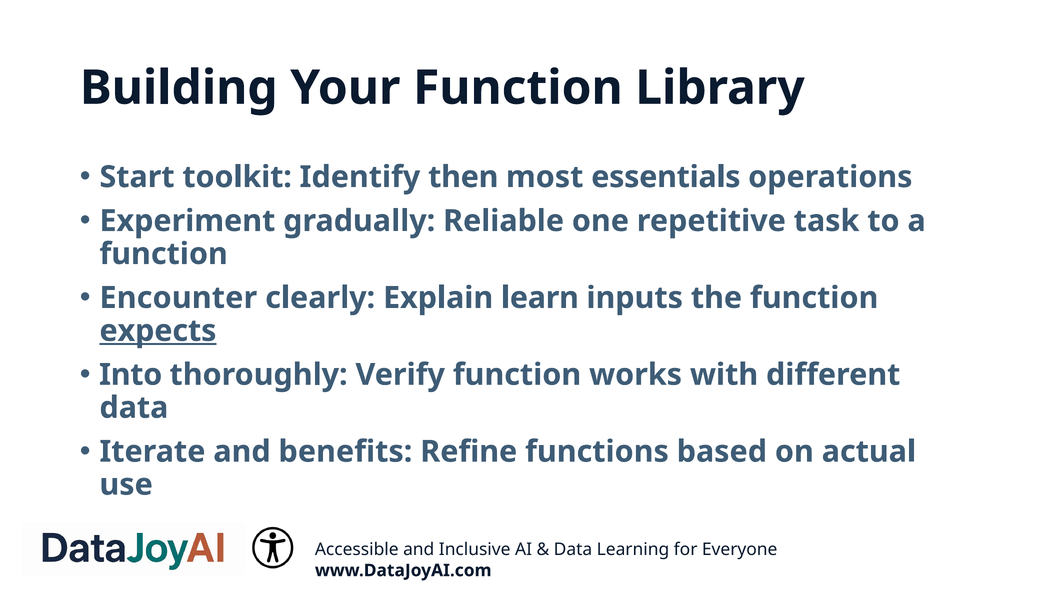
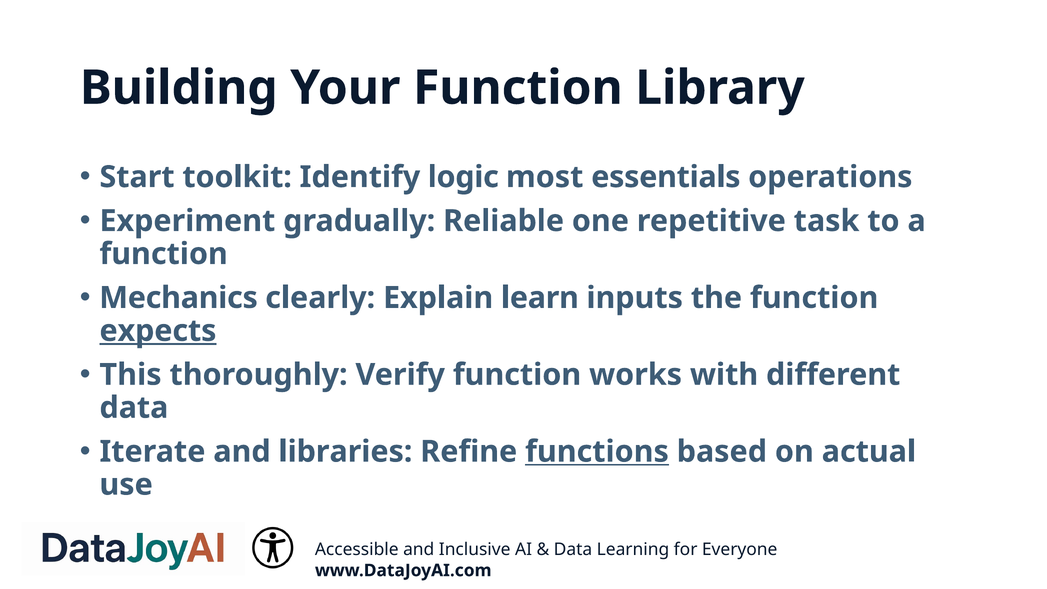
then: then -> logic
Encounter: Encounter -> Mechanics
Into: Into -> This
benefits: benefits -> libraries
functions underline: none -> present
